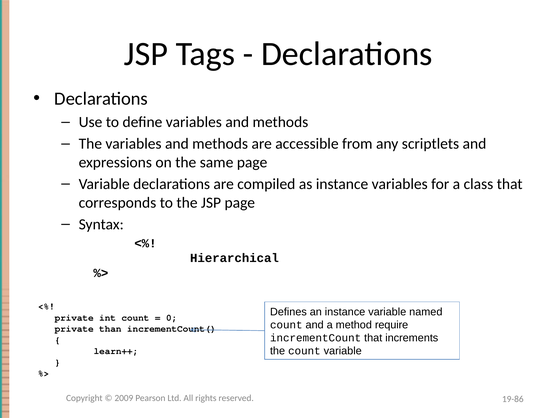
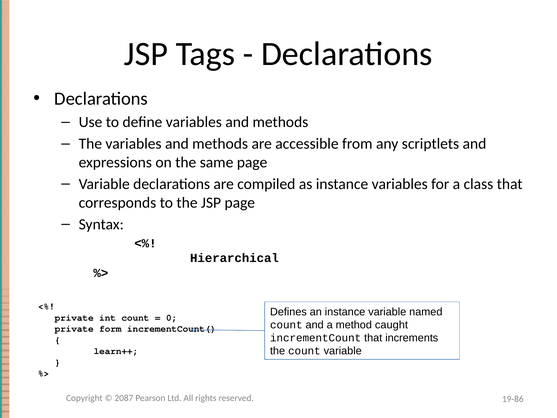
require: require -> caught
than: than -> form
2009: 2009 -> 2087
